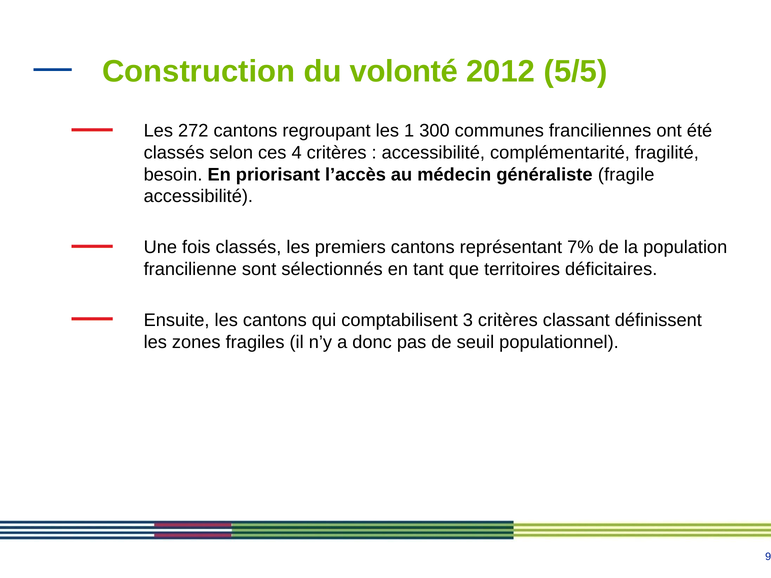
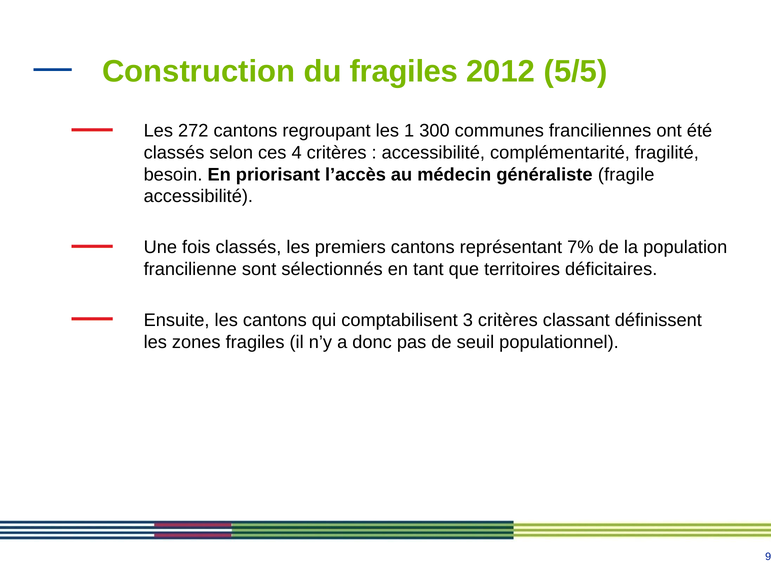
du volonté: volonté -> fragiles
